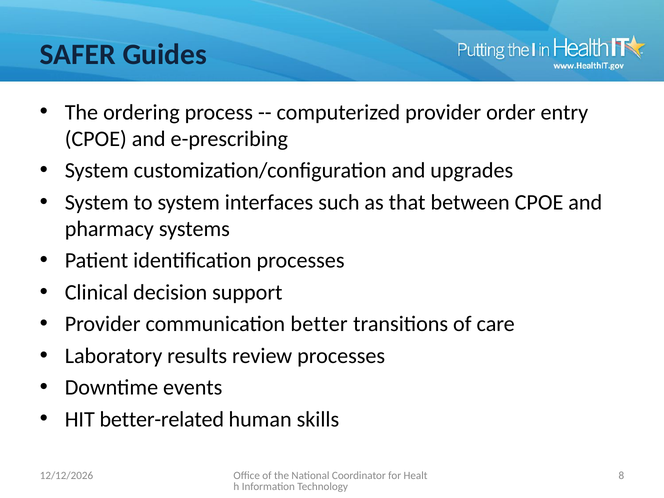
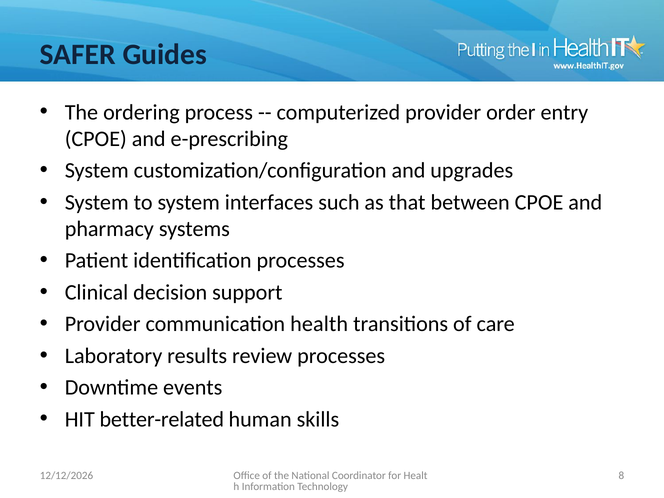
better: better -> health
